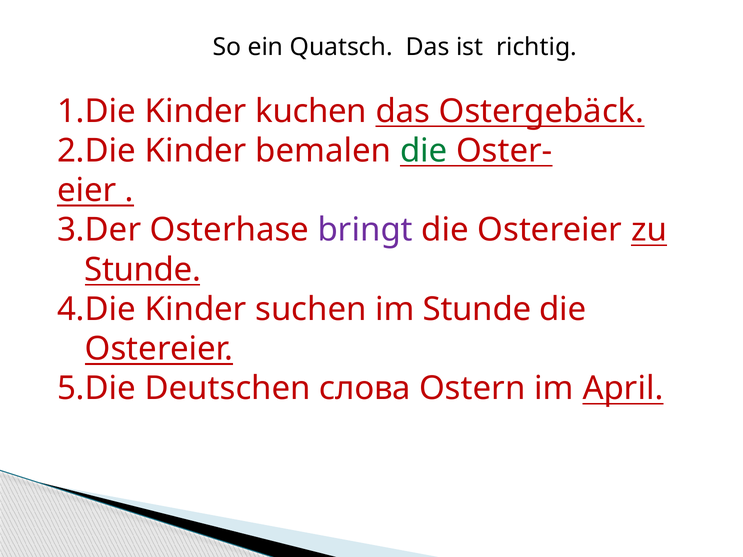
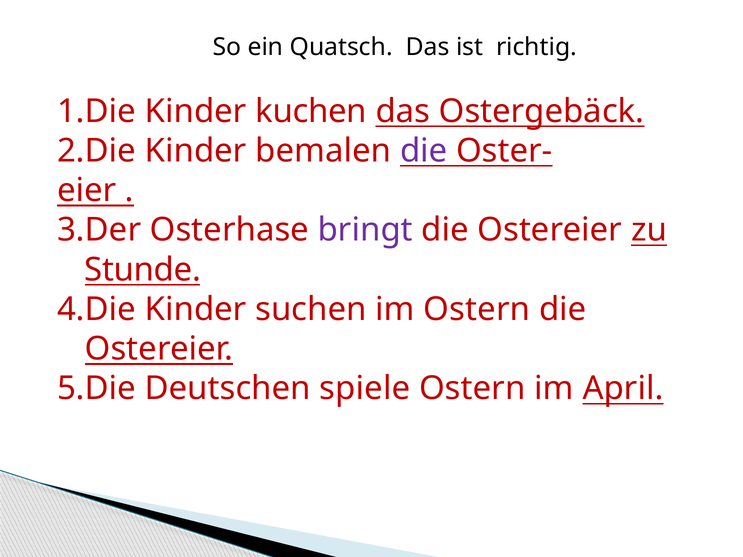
die at (424, 151) colour: green -> purple
im Stunde: Stunde -> Ostern
слова: слова -> spiele
